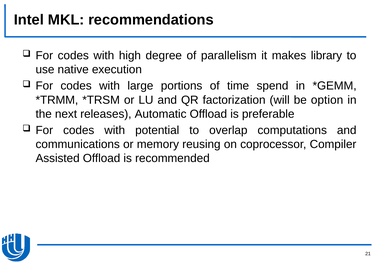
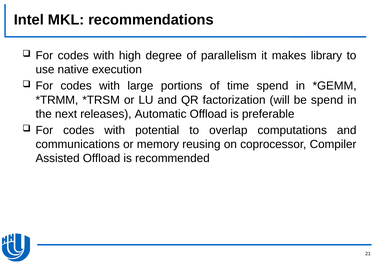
be option: option -> spend
